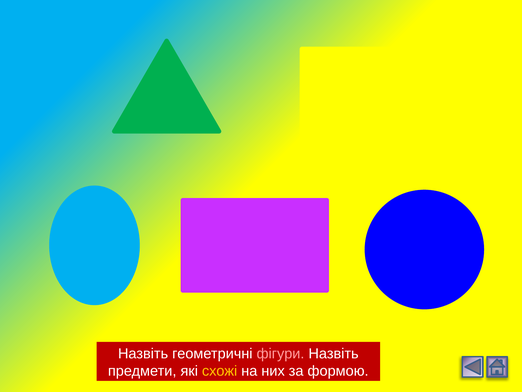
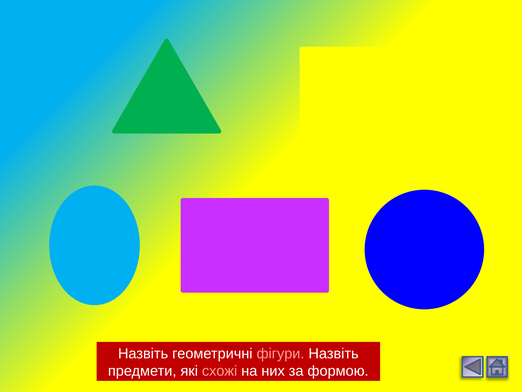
схожі colour: yellow -> pink
